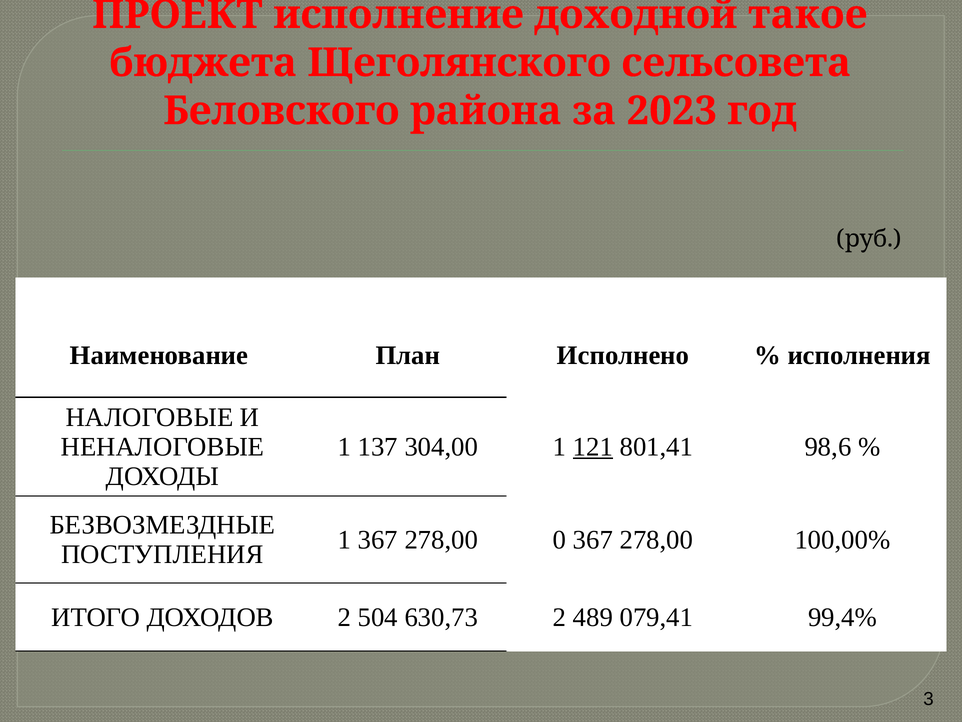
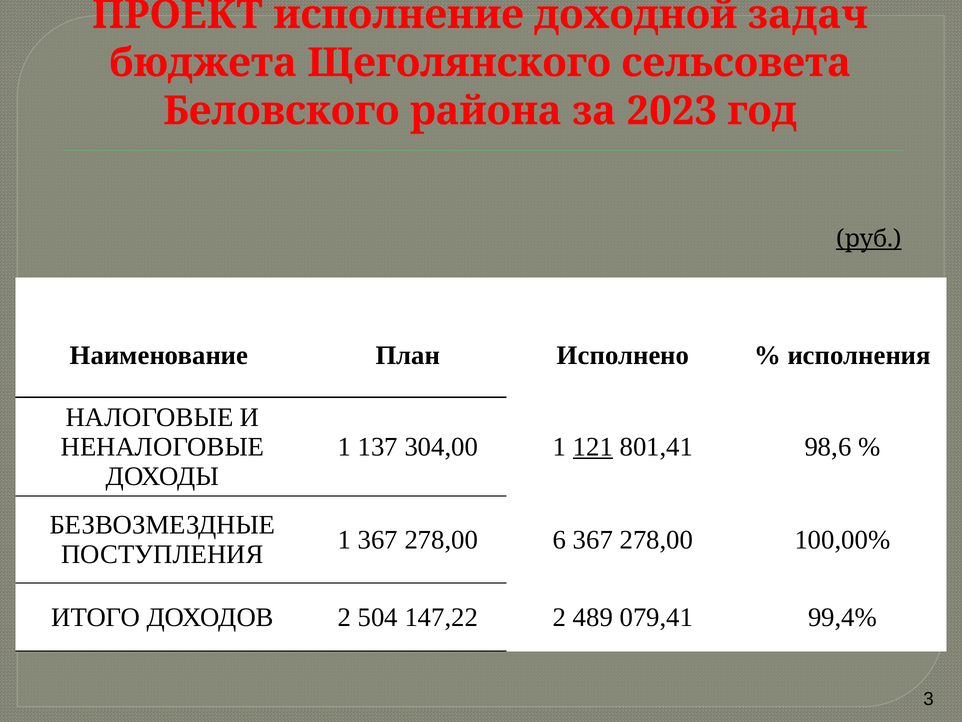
такое: такое -> задач
руб underline: none -> present
0: 0 -> 6
630,73: 630,73 -> 147,22
